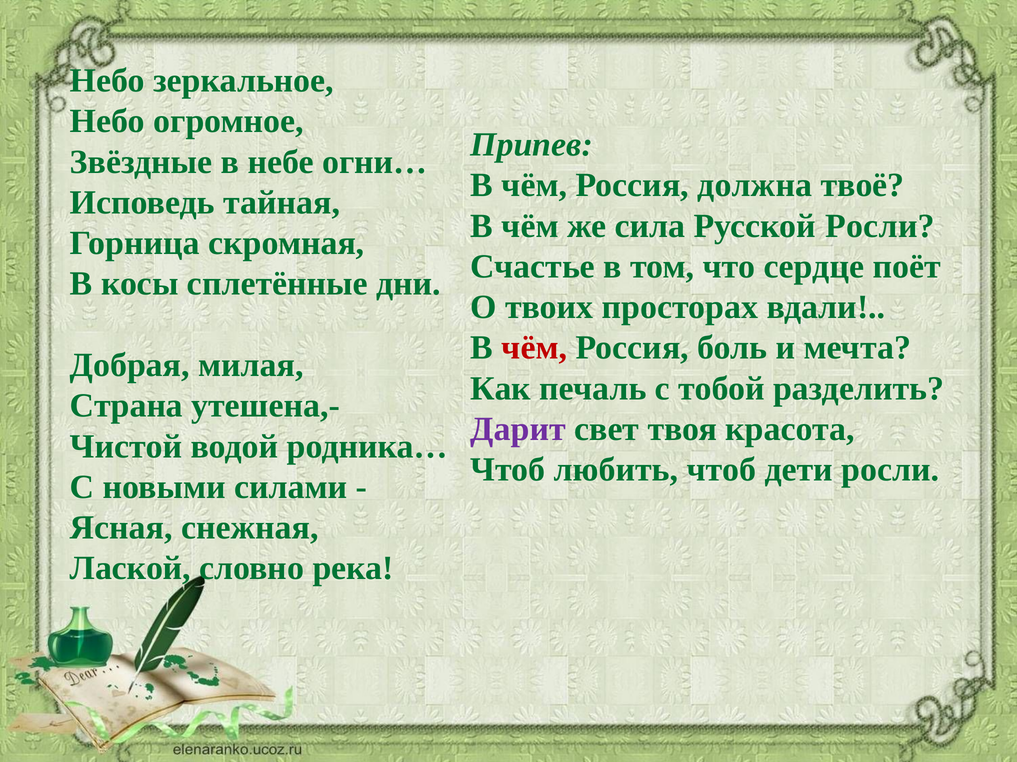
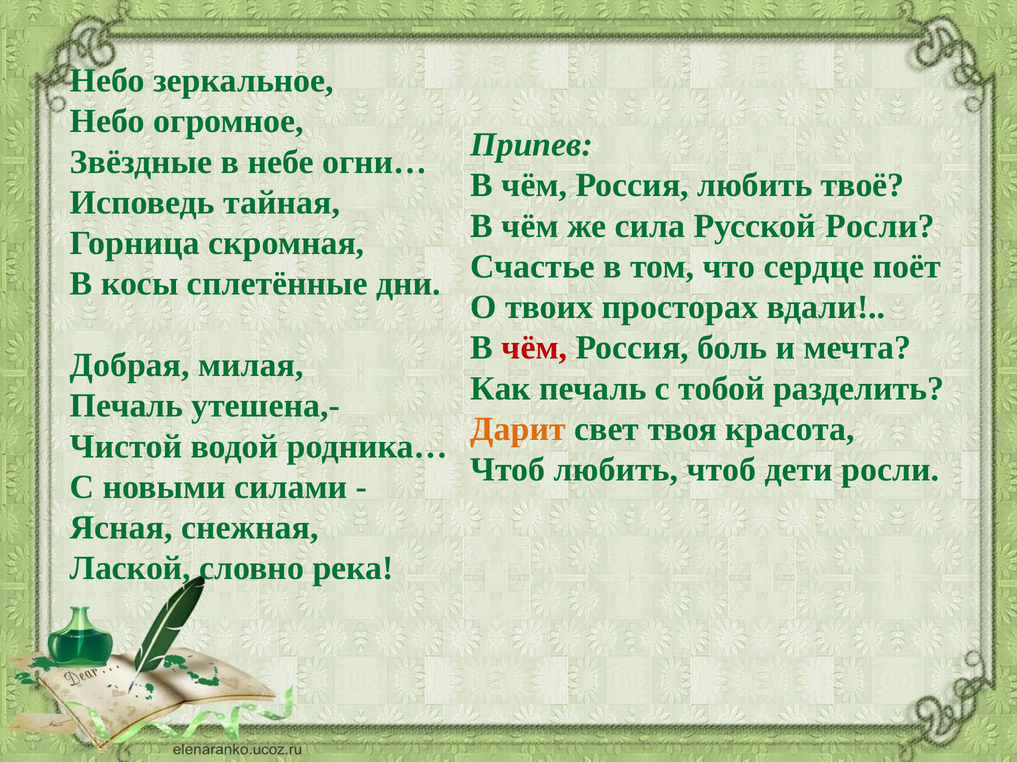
Россия должна: должна -> любить
Страна at (126, 406): Страна -> Печаль
Дарит colour: purple -> orange
